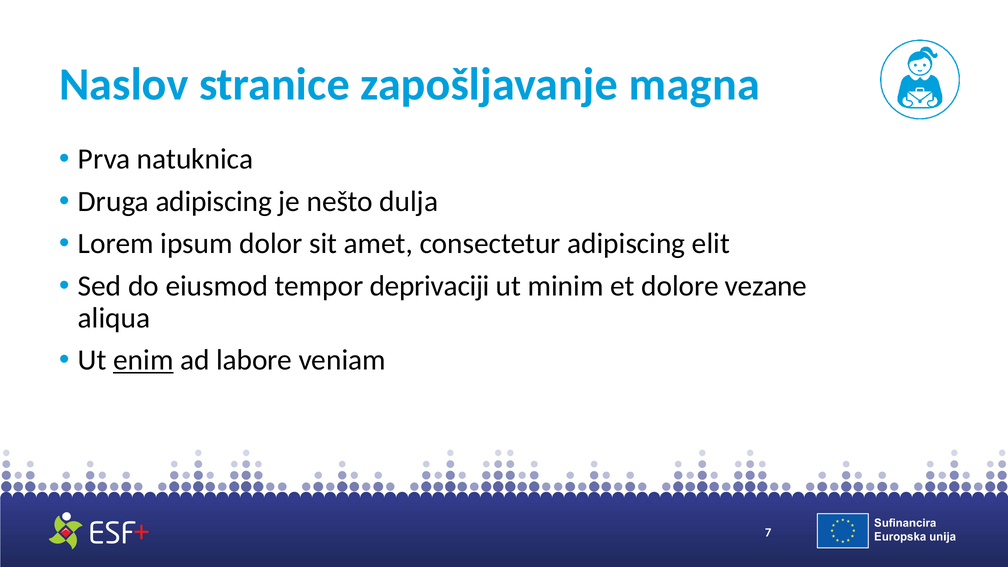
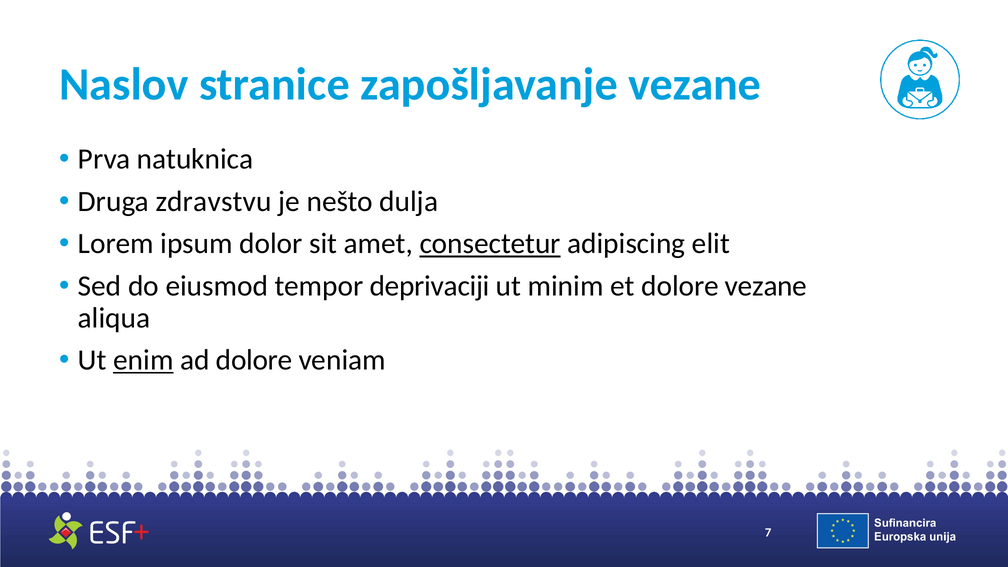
zapošljavanje magna: magna -> vezane
Druga adipiscing: adipiscing -> zdravstvu
consectetur underline: none -> present
ad labore: labore -> dolore
